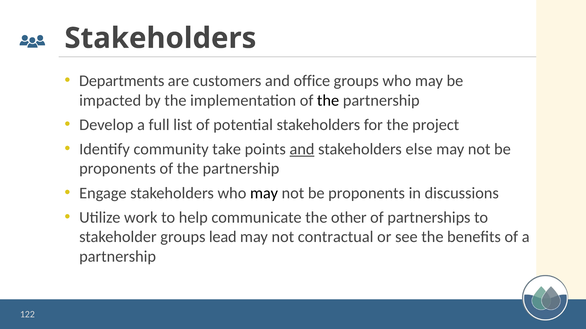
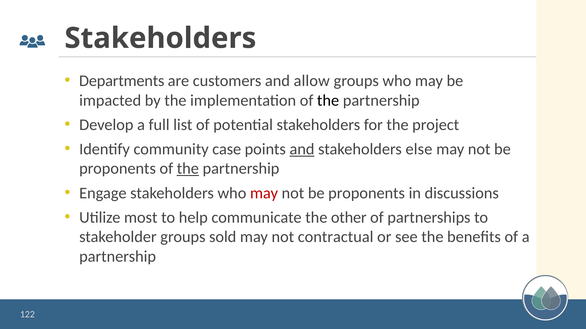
office: office -> allow
take: take -> case
the at (188, 169) underline: none -> present
may at (264, 193) colour: black -> red
work: work -> most
lead: lead -> sold
